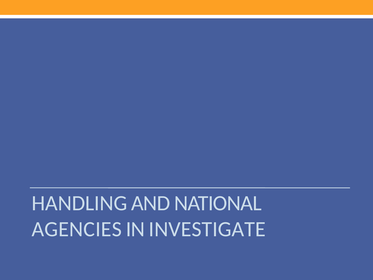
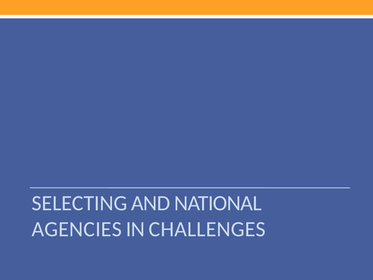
HANDLING: HANDLING -> SELECTING
INVESTIGATE: INVESTIGATE -> CHALLENGES
